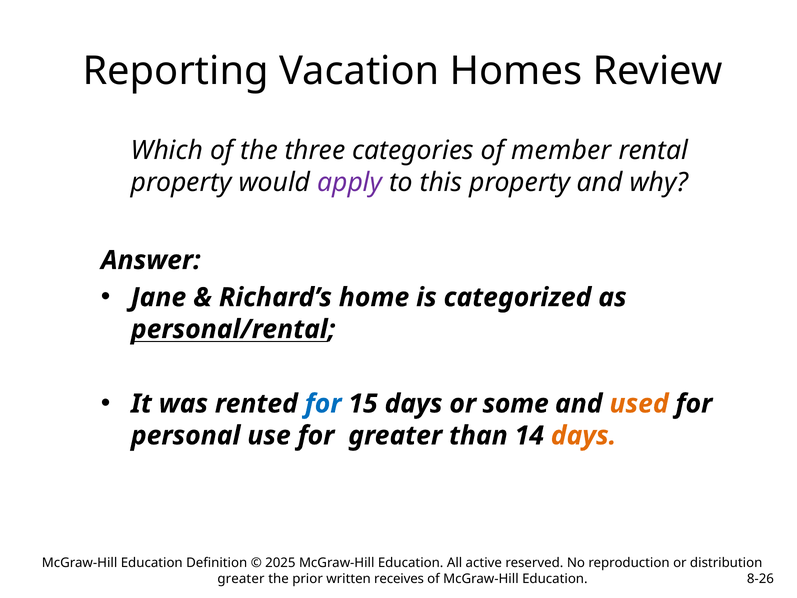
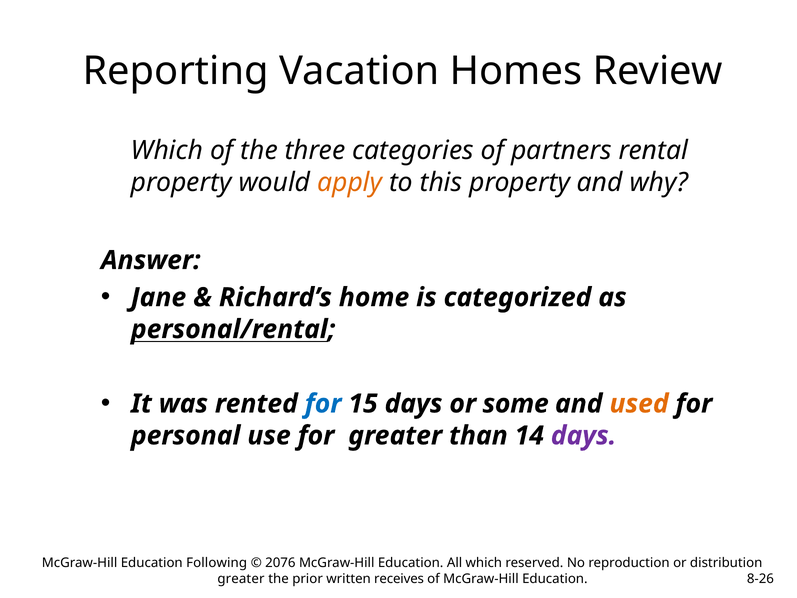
member: member -> partners
apply colour: purple -> orange
days at (584, 435) colour: orange -> purple
Definition: Definition -> Following
2025: 2025 -> 2076
All active: active -> which
